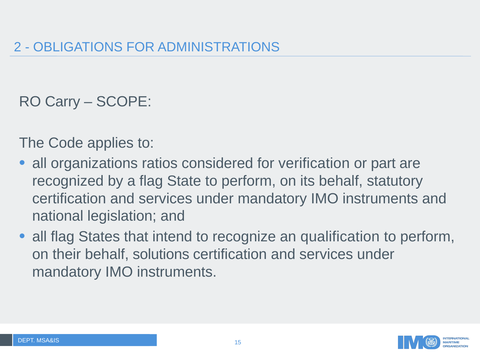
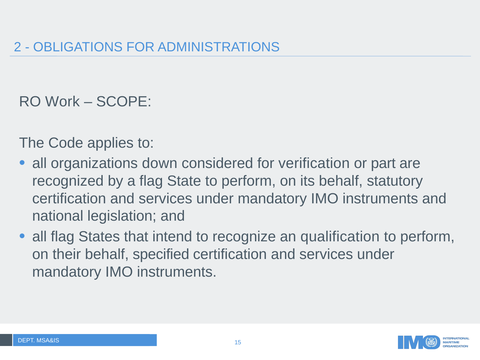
Carry: Carry -> Work
ratios: ratios -> down
solutions: solutions -> specified
